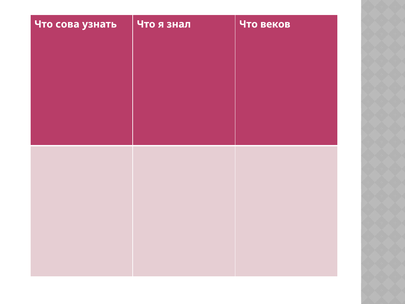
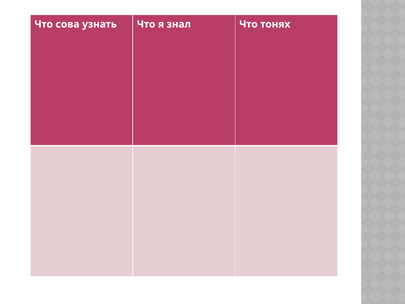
веков: веков -> тонях
